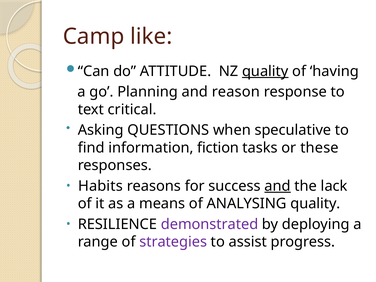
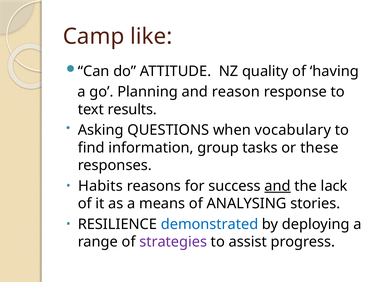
quality at (265, 71) underline: present -> none
critical: critical -> results
speculative: speculative -> vocabulary
fiction: fiction -> group
ANALYSING quality: quality -> stories
demonstrated colour: purple -> blue
